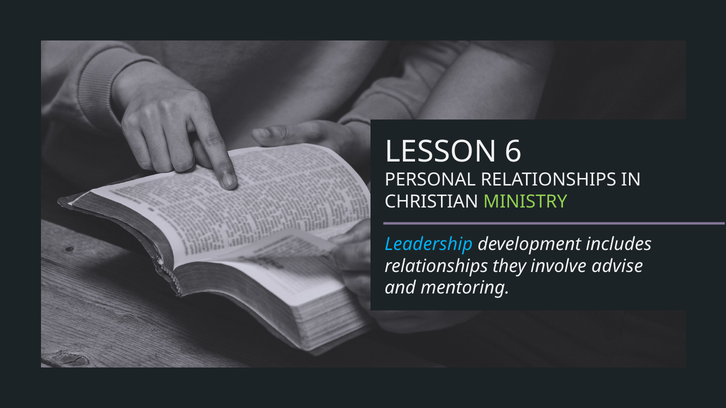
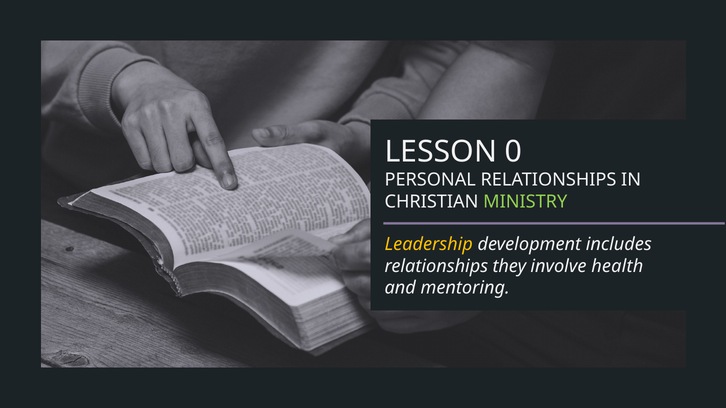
6: 6 -> 0
Leadership colour: light blue -> yellow
advise: advise -> health
